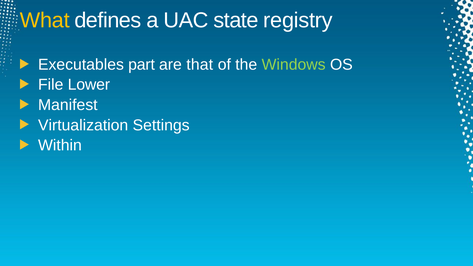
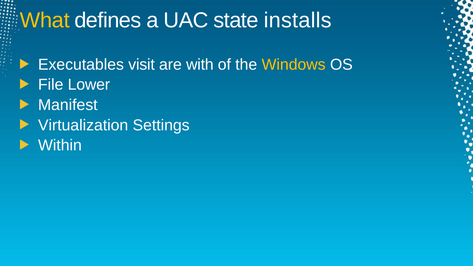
registry: registry -> installs
part: part -> visit
that: that -> with
Windows colour: light green -> yellow
